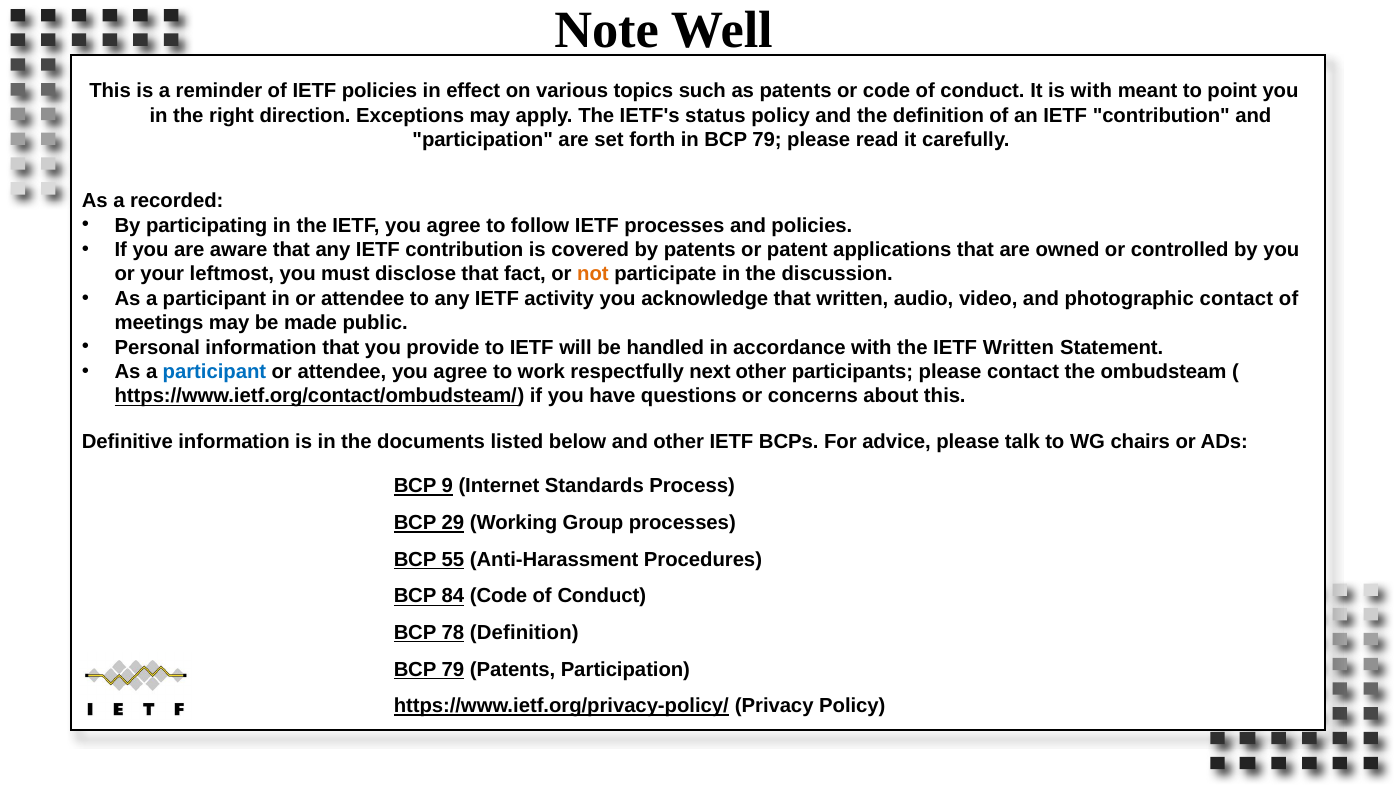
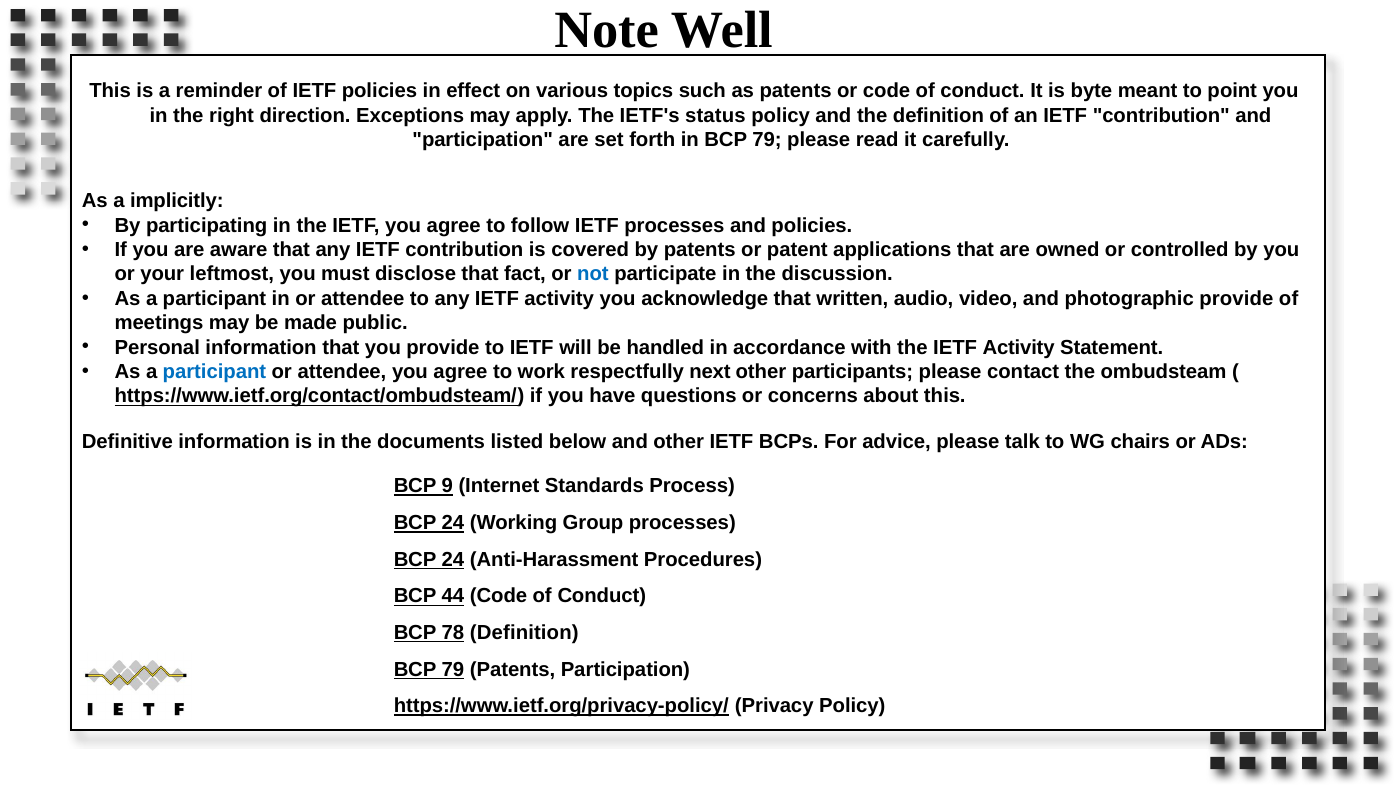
is with: with -> byte
recorded: recorded -> implicitly
not colour: orange -> blue
photographic contact: contact -> provide
the IETF Written: Written -> Activity
29 at (453, 523): 29 -> 24
55 at (453, 560): 55 -> 24
84: 84 -> 44
